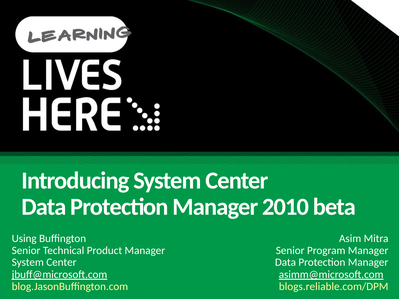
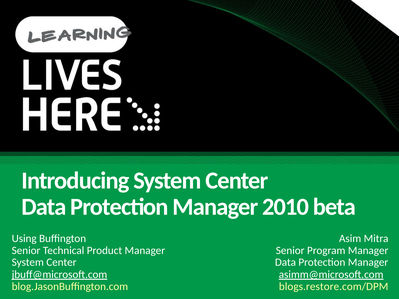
blogs.reliable.com/DPM: blogs.reliable.com/DPM -> blogs.restore.com/DPM
